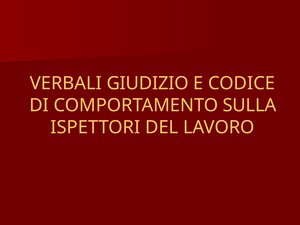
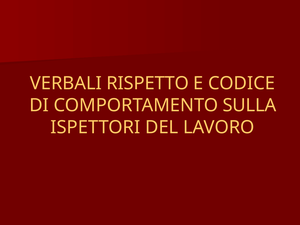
GIUDIZIO: GIUDIZIO -> RISPETTO
